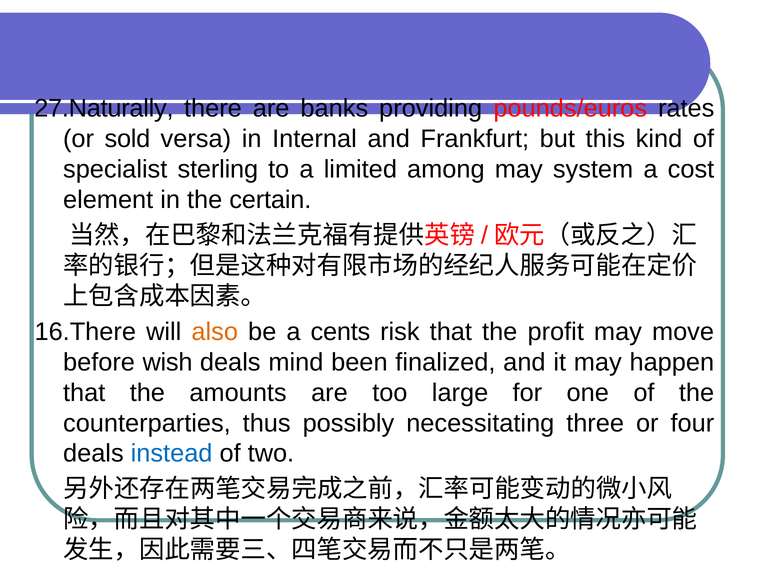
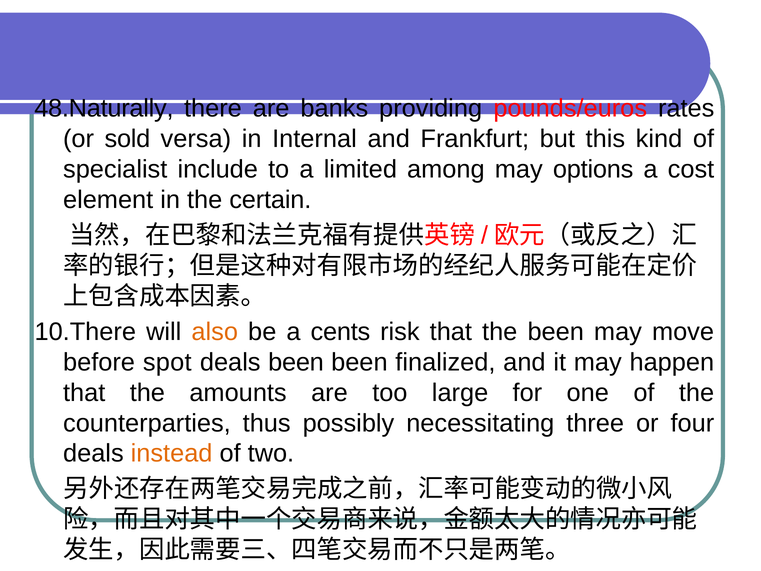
27.Naturally: 27.Naturally -> 48.Naturally
sterling: sterling -> include
system: system -> options
16.There: 16.There -> 10.There
the profit: profit -> been
wish: wish -> spot
deals mind: mind -> been
instead colour: blue -> orange
